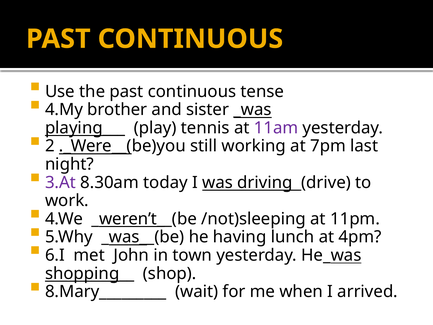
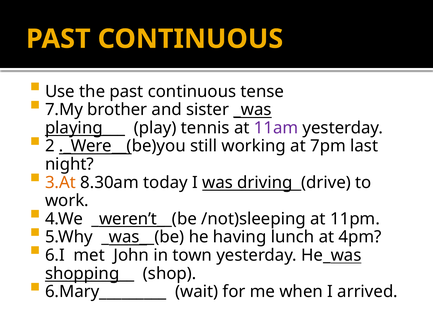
4.My: 4.My -> 7.My
3.At colour: purple -> orange
8.Mary_________: 8.Mary_________ -> 6.Mary_________
